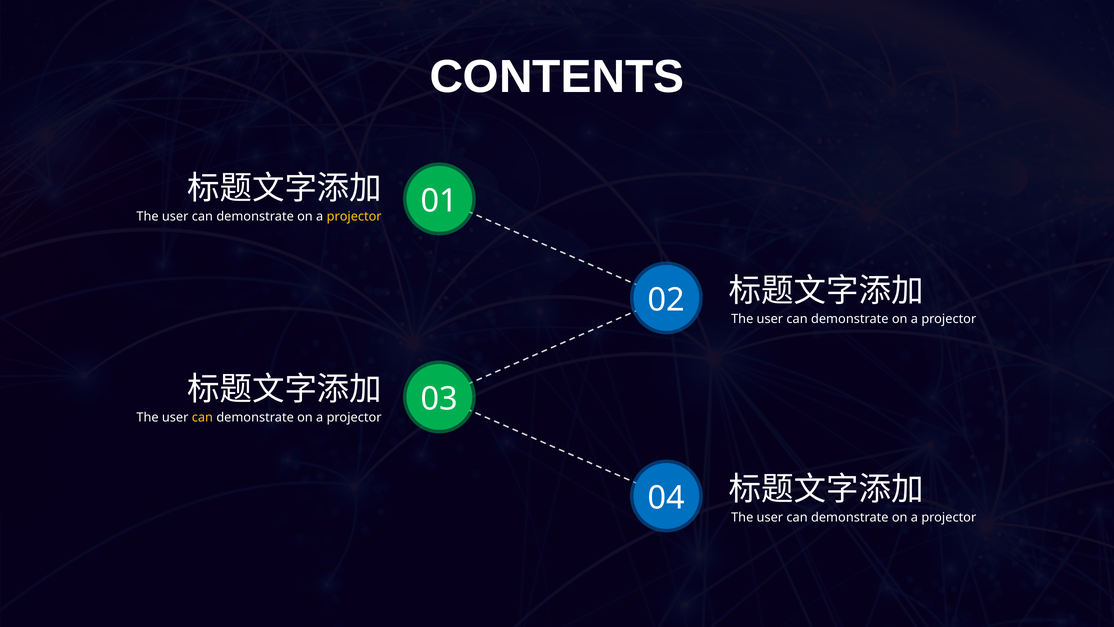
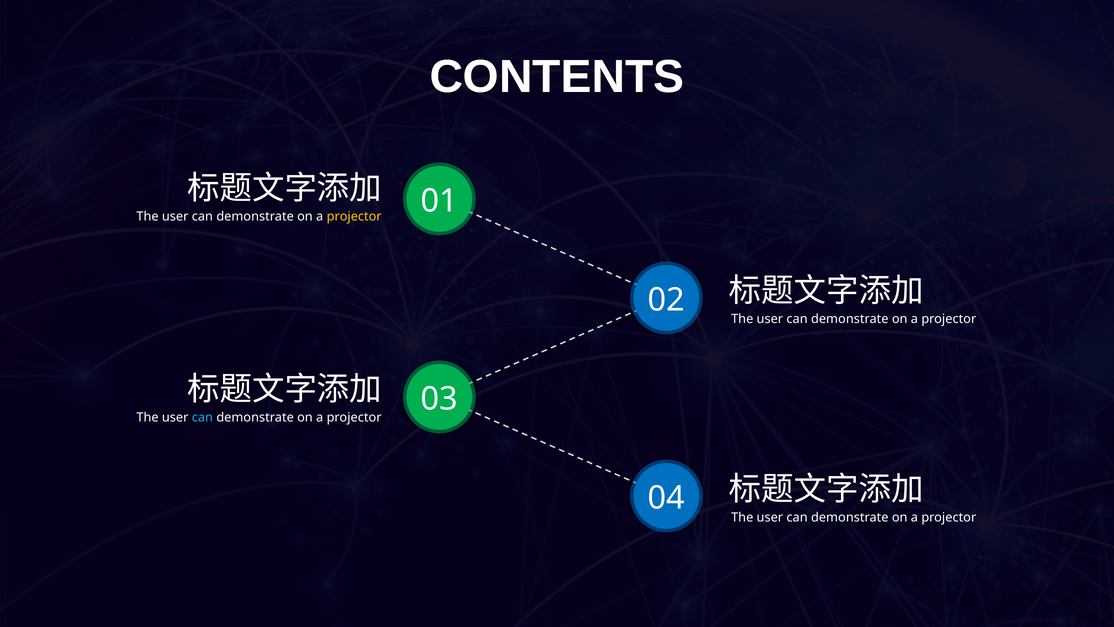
can at (202, 417) colour: yellow -> light blue
